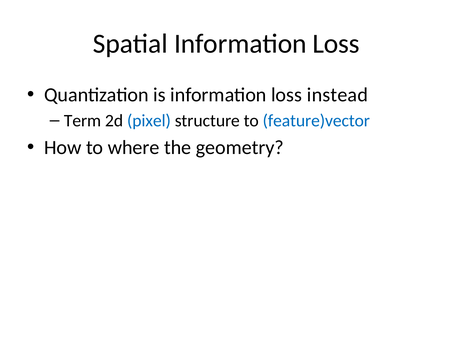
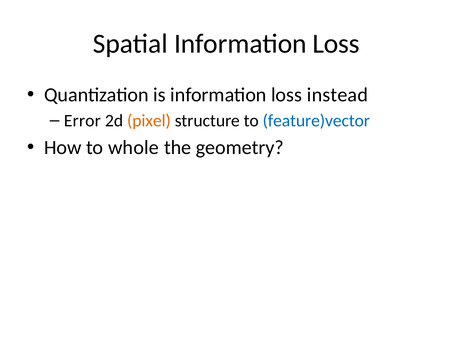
Term: Term -> Error
pixel colour: blue -> orange
where: where -> whole
